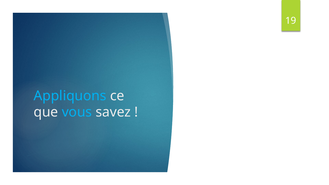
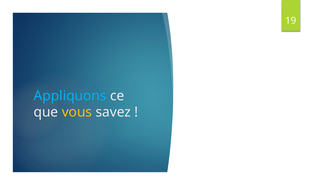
vous colour: light blue -> yellow
